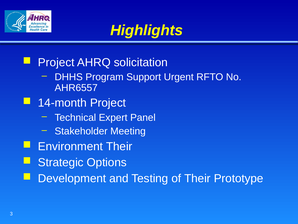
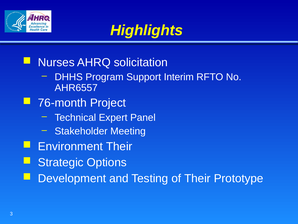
Project at (56, 62): Project -> Nurses
Urgent: Urgent -> Interim
14-month: 14-month -> 76-month
